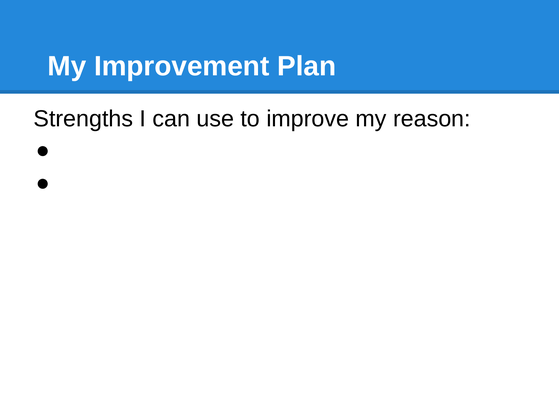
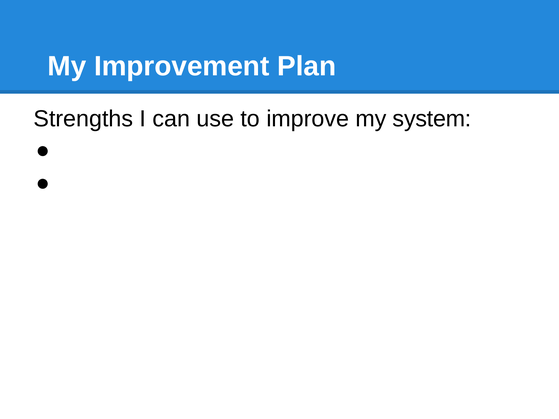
reason: reason -> system
